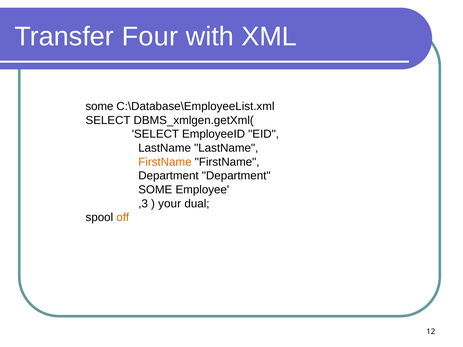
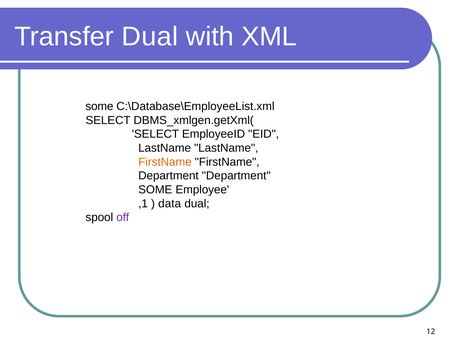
Transfer Four: Four -> Dual
,3: ,3 -> ,1
your: your -> data
off colour: orange -> purple
